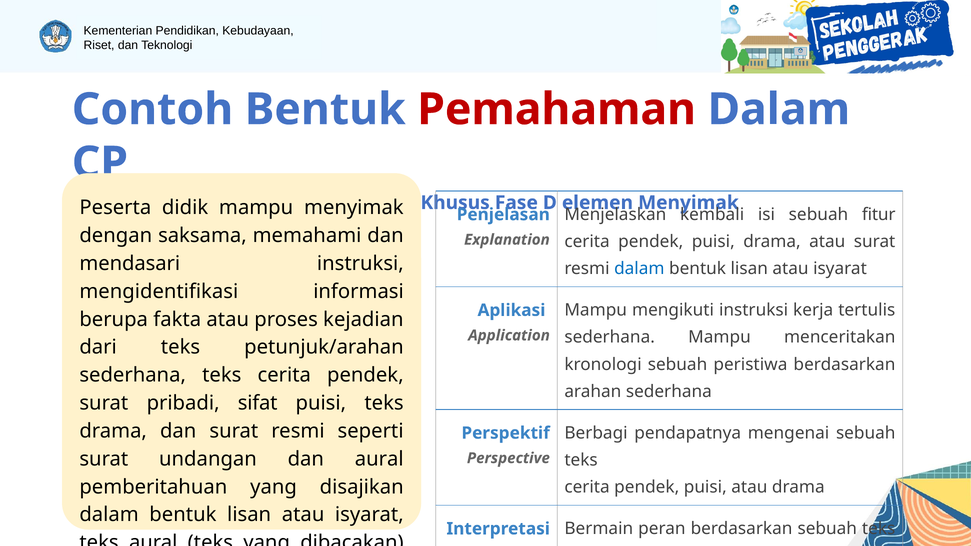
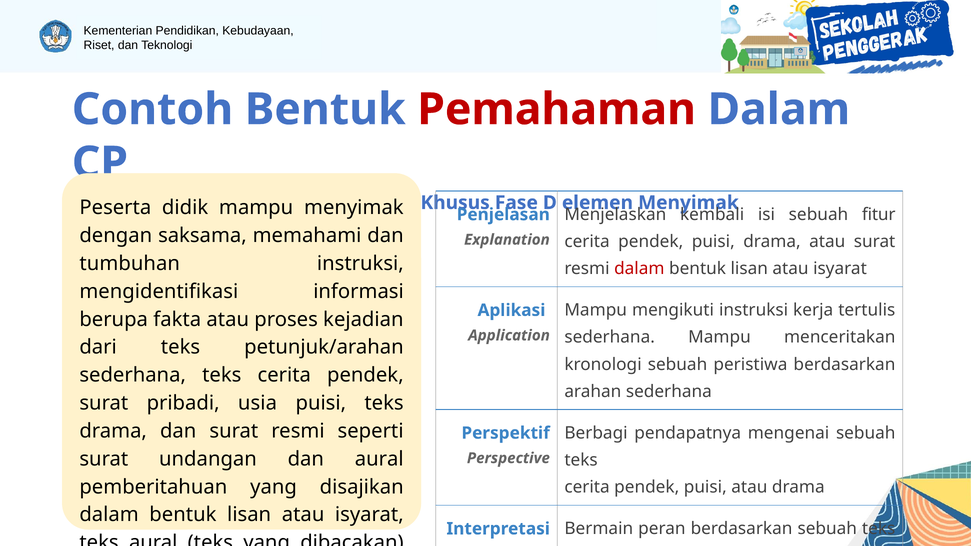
mendasari: mendasari -> tumbuhan
dalam at (639, 269) colour: blue -> red
sifat: sifat -> usia
